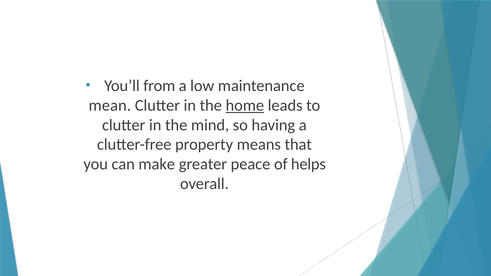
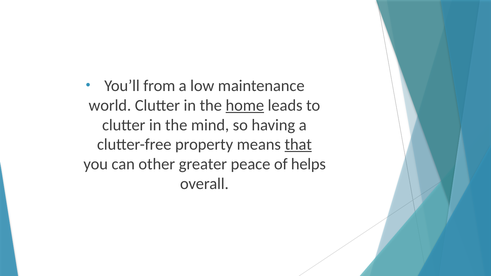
mean: mean -> world
that underline: none -> present
make: make -> other
